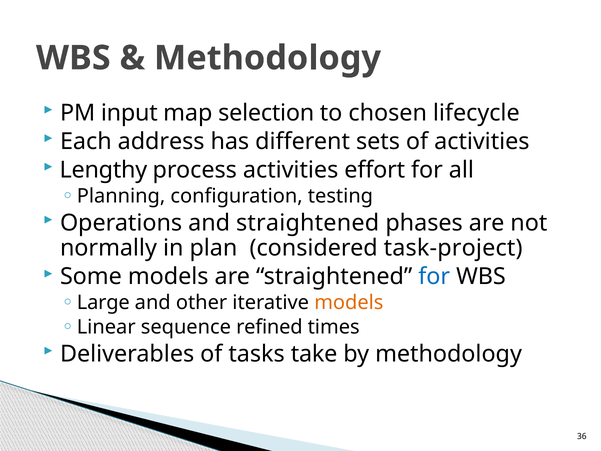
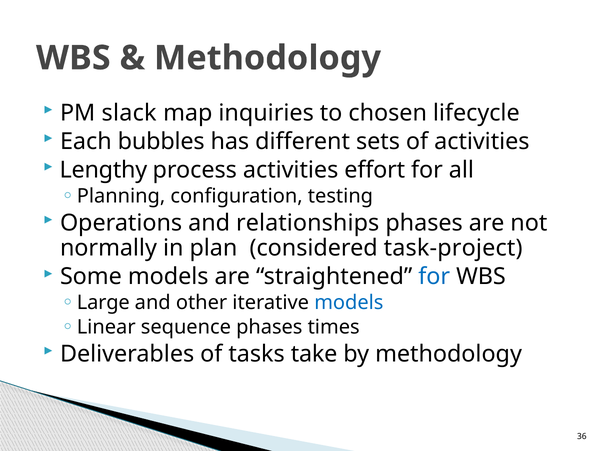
input: input -> slack
selection: selection -> inquiries
address: address -> bubbles
and straightened: straightened -> relationships
models at (349, 303) colour: orange -> blue
sequence refined: refined -> phases
